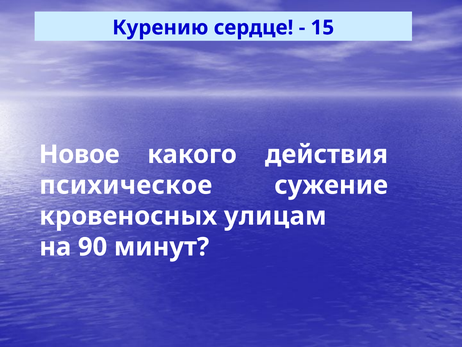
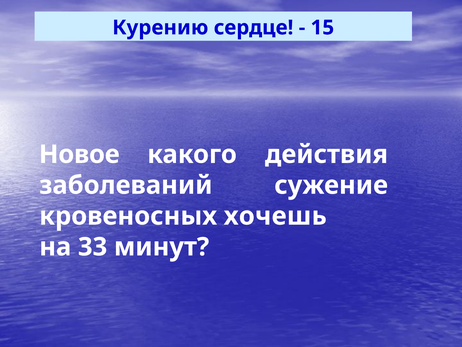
психическое: психическое -> заболеваний
улицам: улицам -> хочешь
90: 90 -> 33
